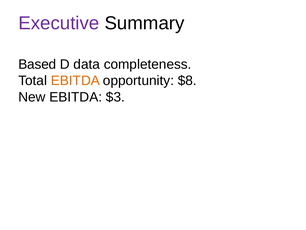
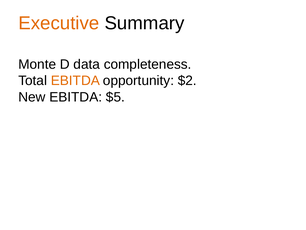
Executive colour: purple -> orange
Based: Based -> Monte
$8: $8 -> $2
$3: $3 -> $5
